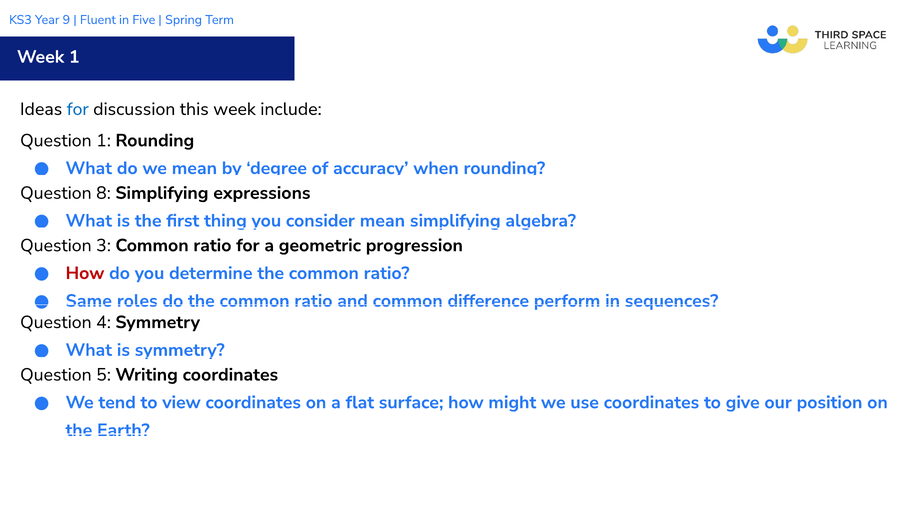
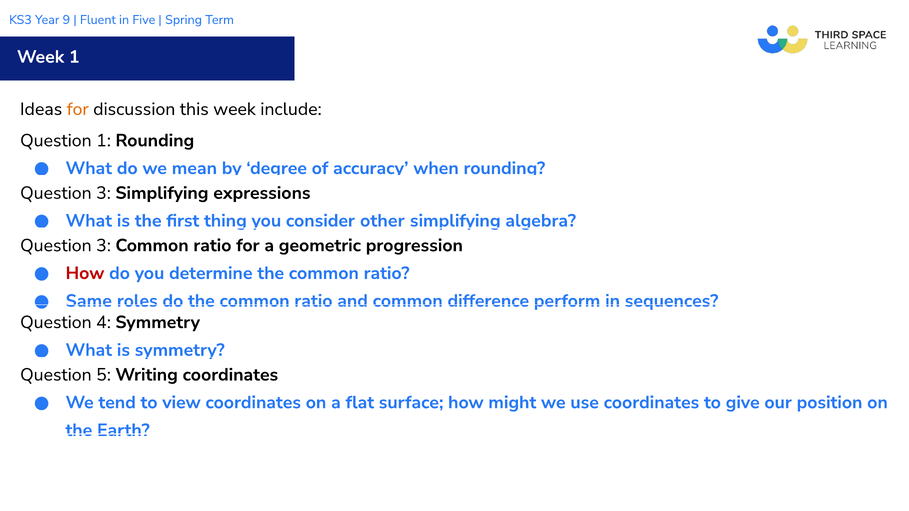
for at (78, 109) colour: blue -> orange
8 at (103, 193): 8 -> 3
consider mean: mean -> other
